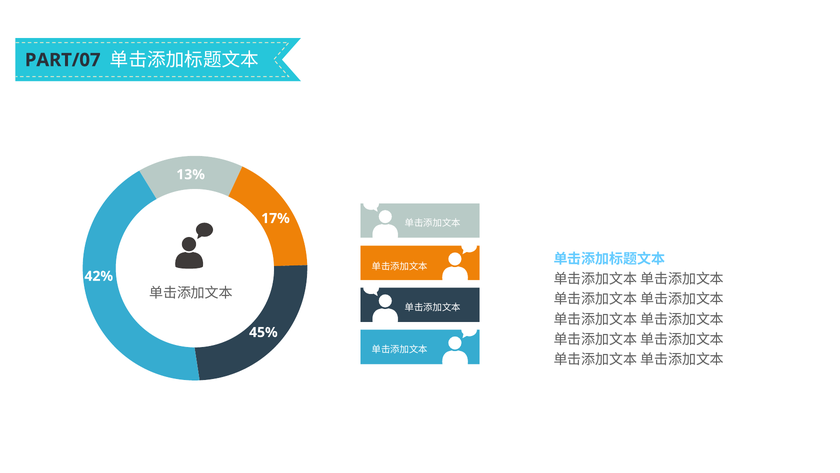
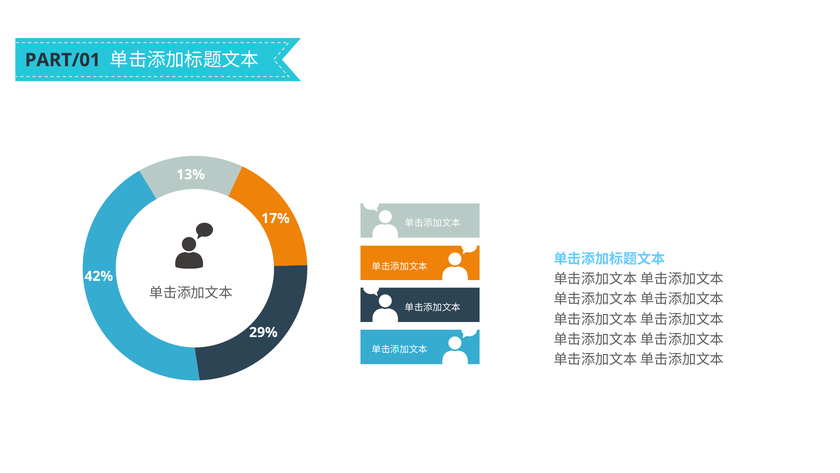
PART/07: PART/07 -> PART/01
45%: 45% -> 29%
